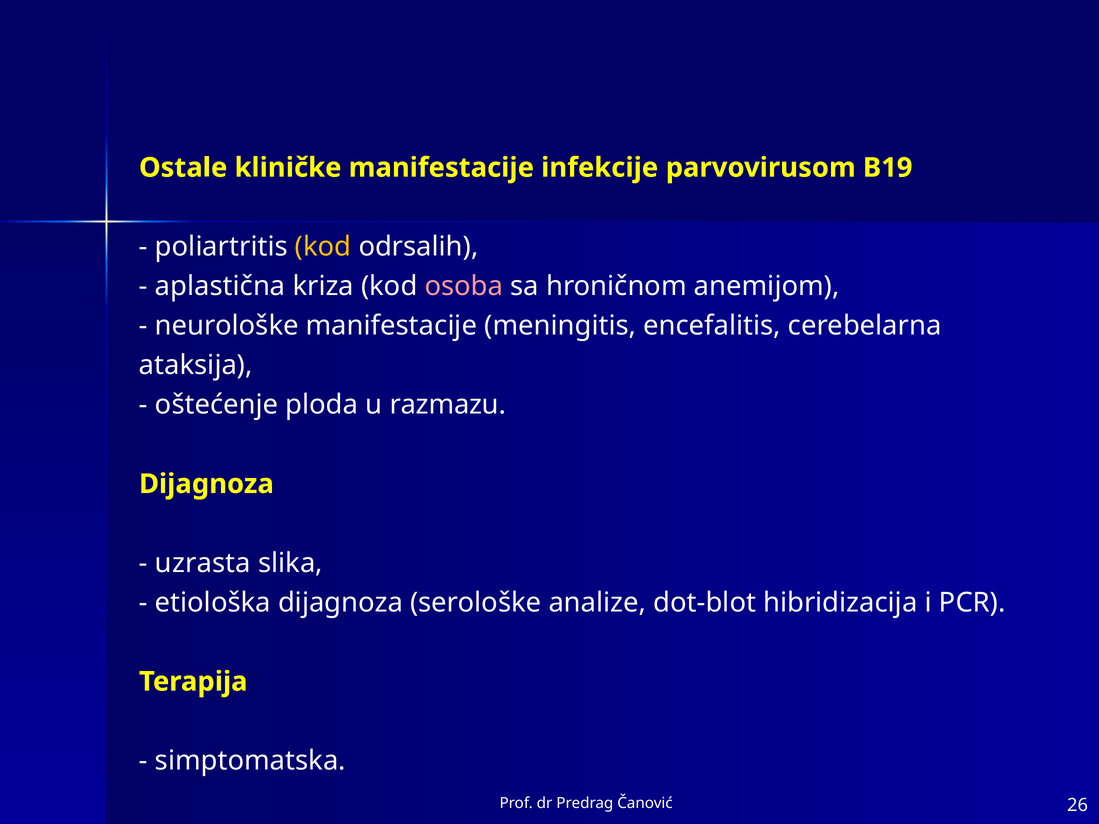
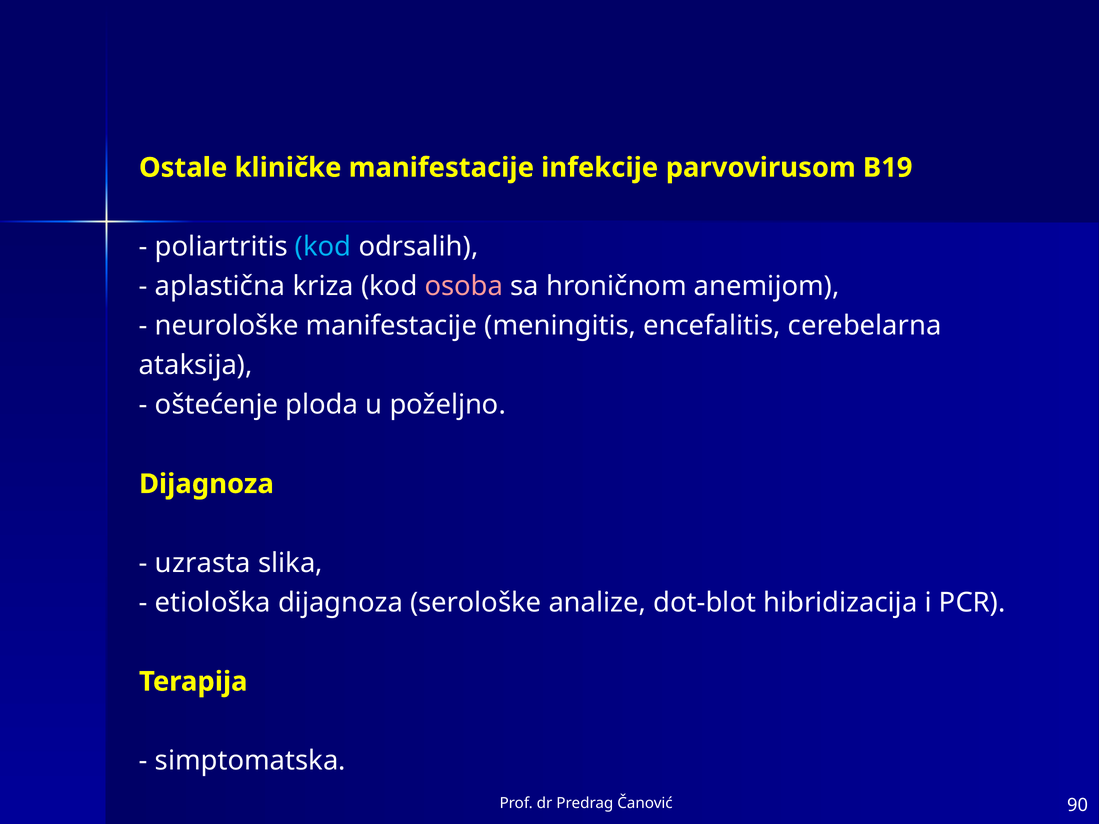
kod at (323, 247) colour: yellow -> light blue
razmazu: razmazu -> poželjno
26: 26 -> 90
